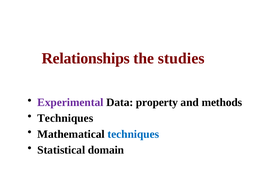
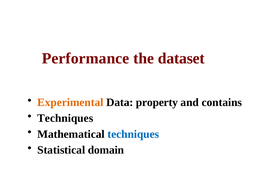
Relationships: Relationships -> Performance
studies: studies -> dataset
Experimental colour: purple -> orange
methods: methods -> contains
